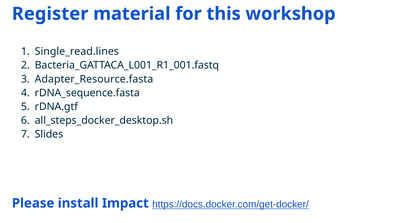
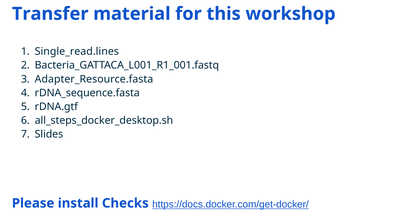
Register: Register -> Transfer
Impact: Impact -> Checks
